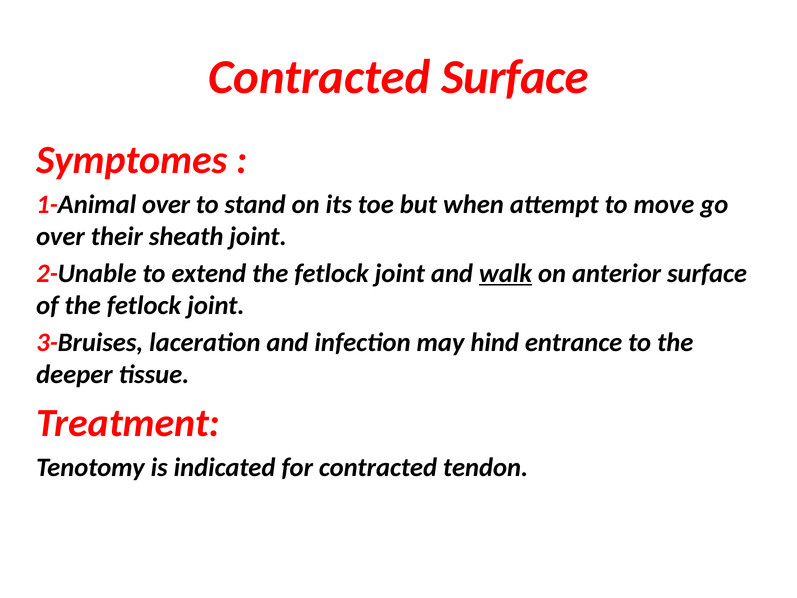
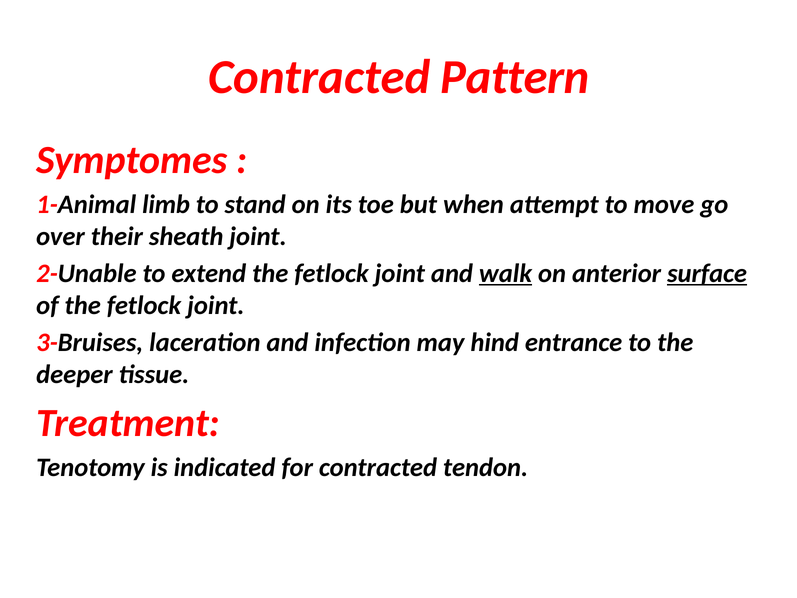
Contracted Surface: Surface -> Pattern
1-Animal over: over -> limb
surface at (707, 273) underline: none -> present
